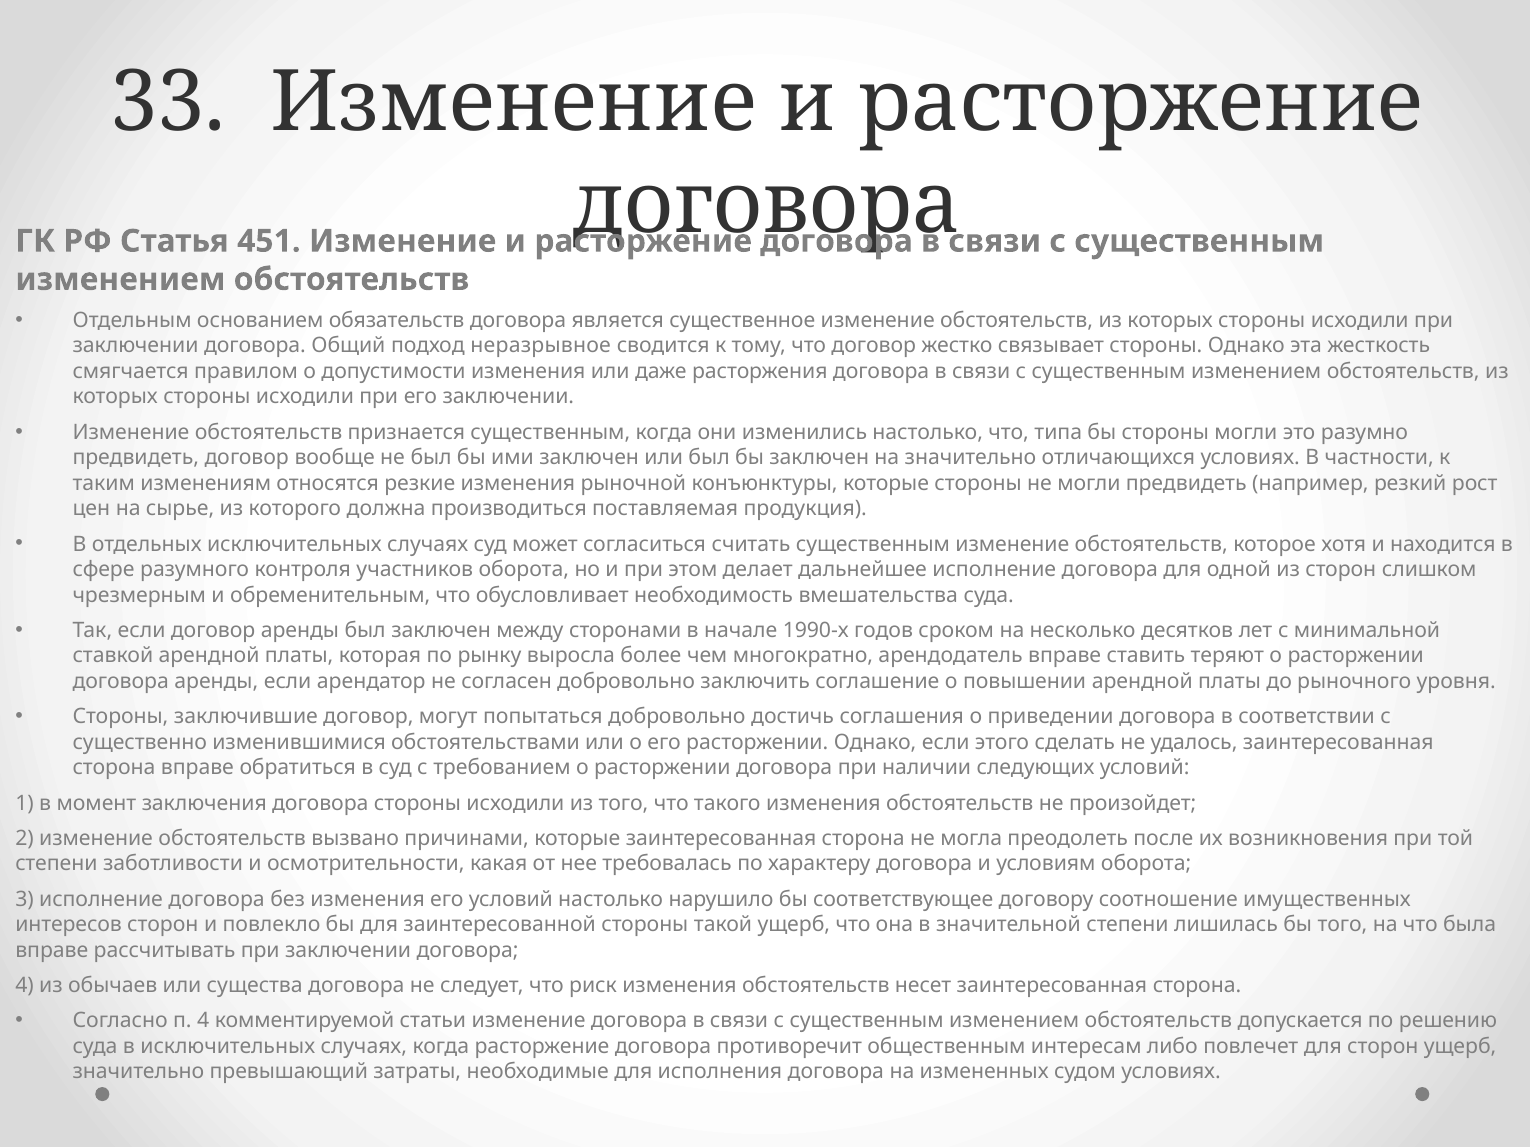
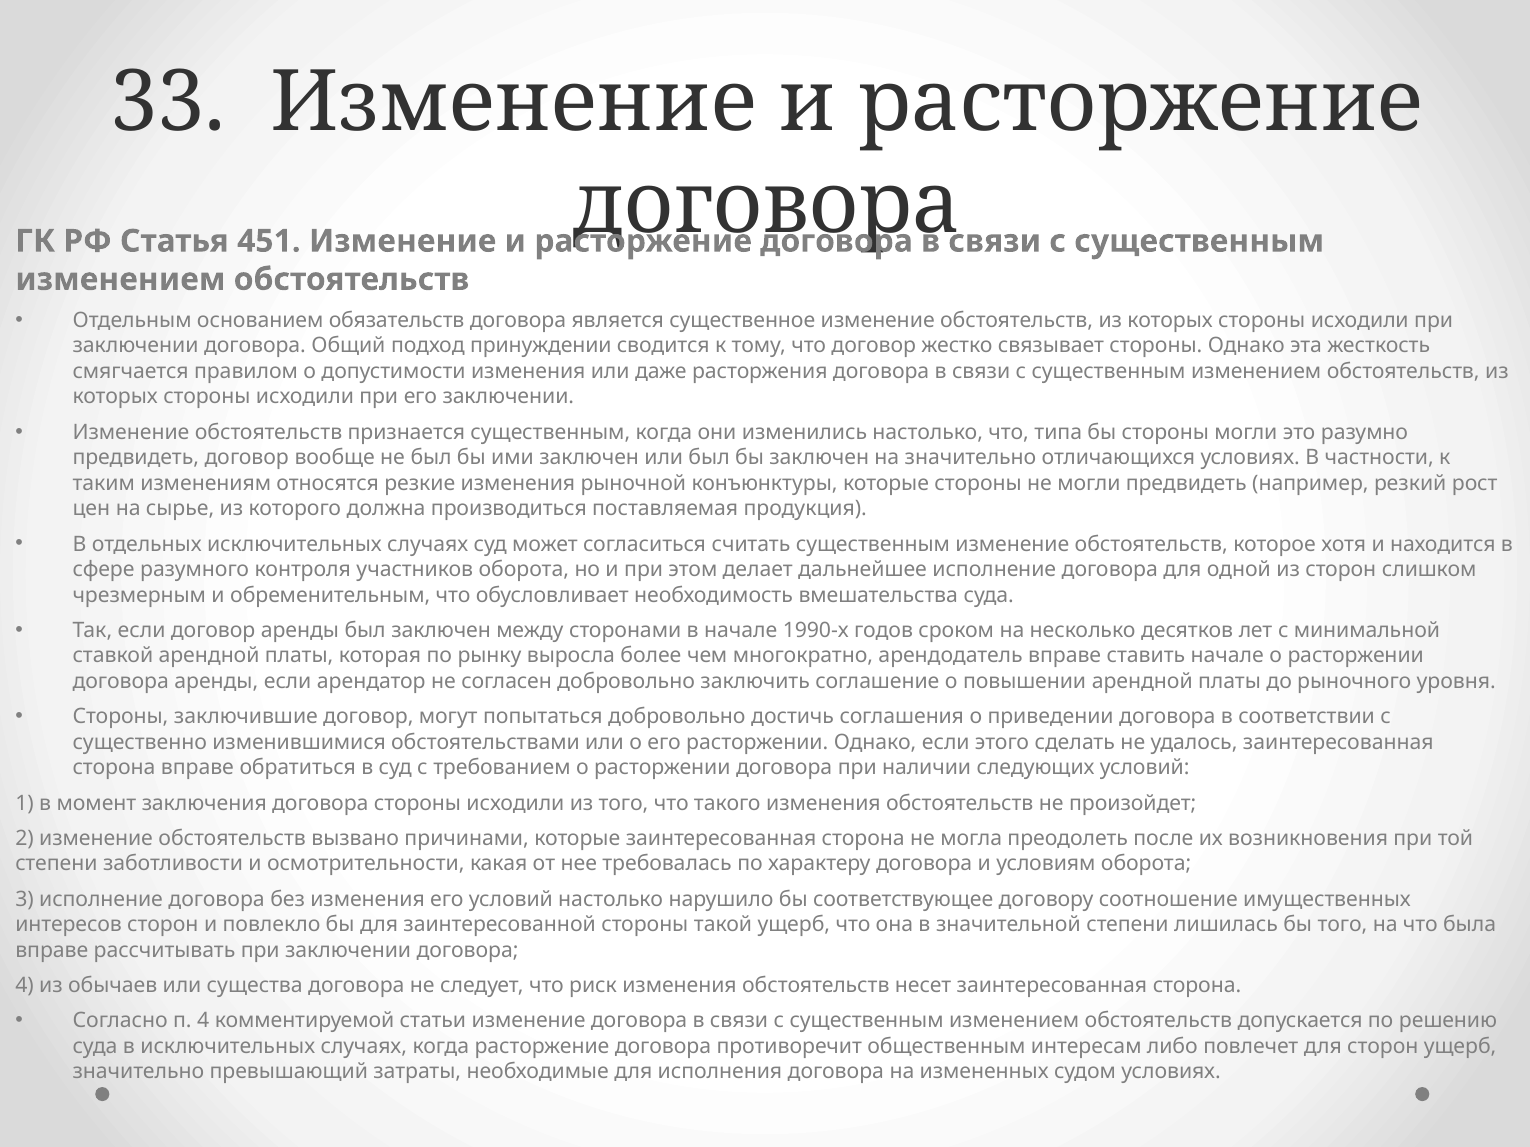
неразрывное: неразрывное -> принуждении
ставить теряют: теряют -> начале
